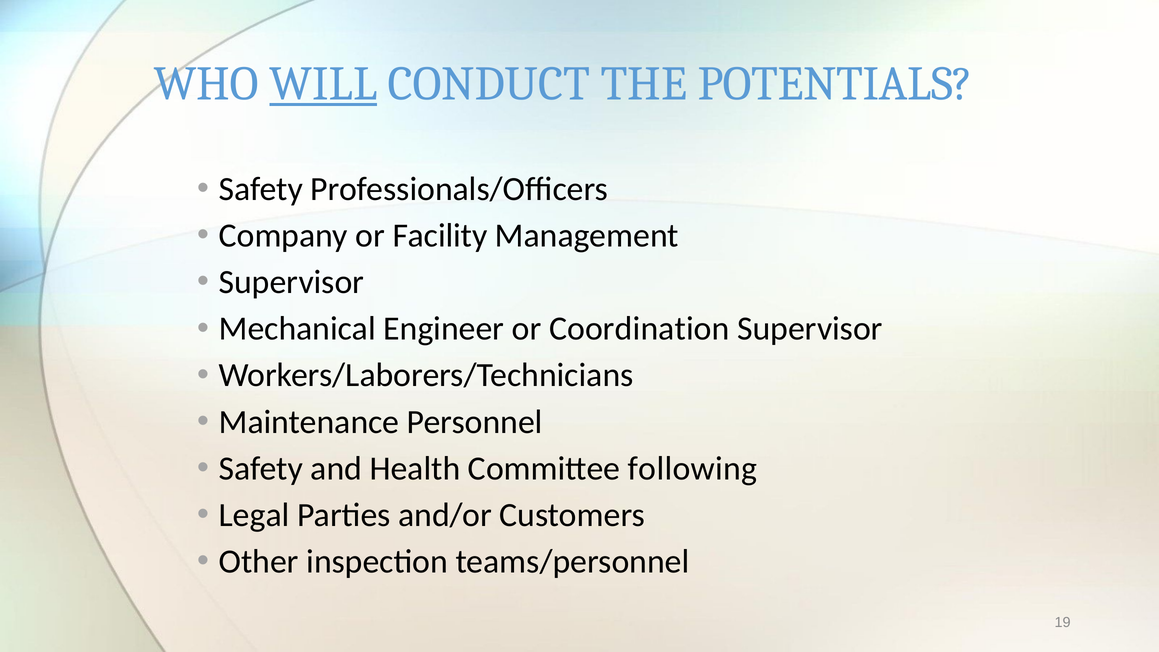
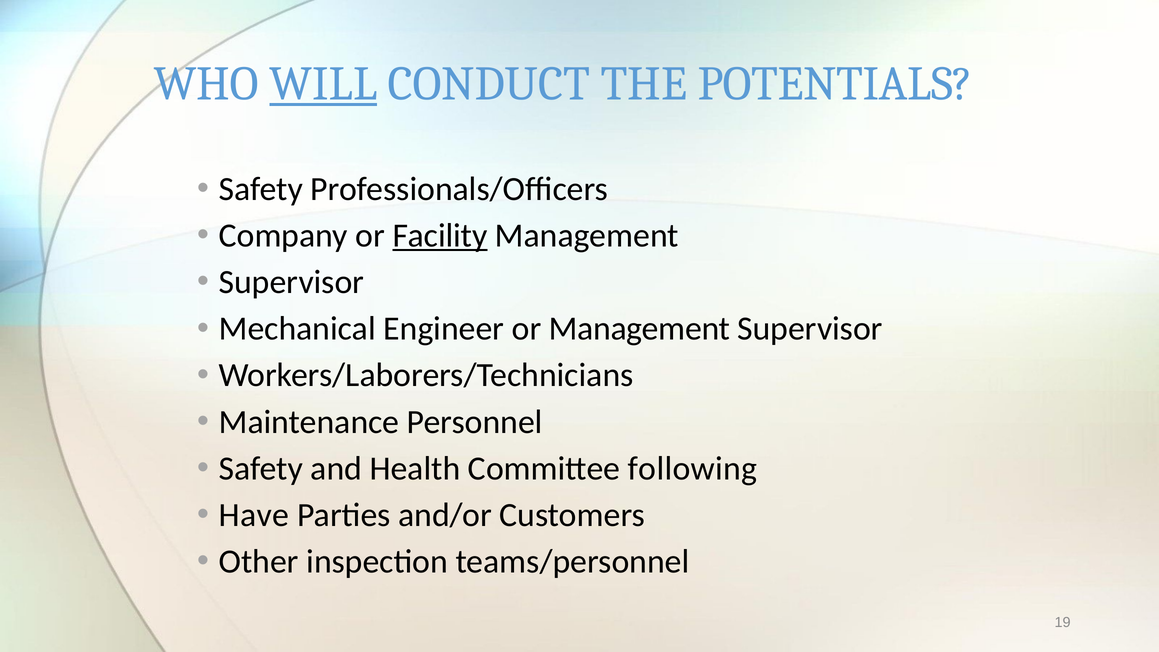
Facility underline: none -> present
or Coordination: Coordination -> Management
Legal: Legal -> Have
